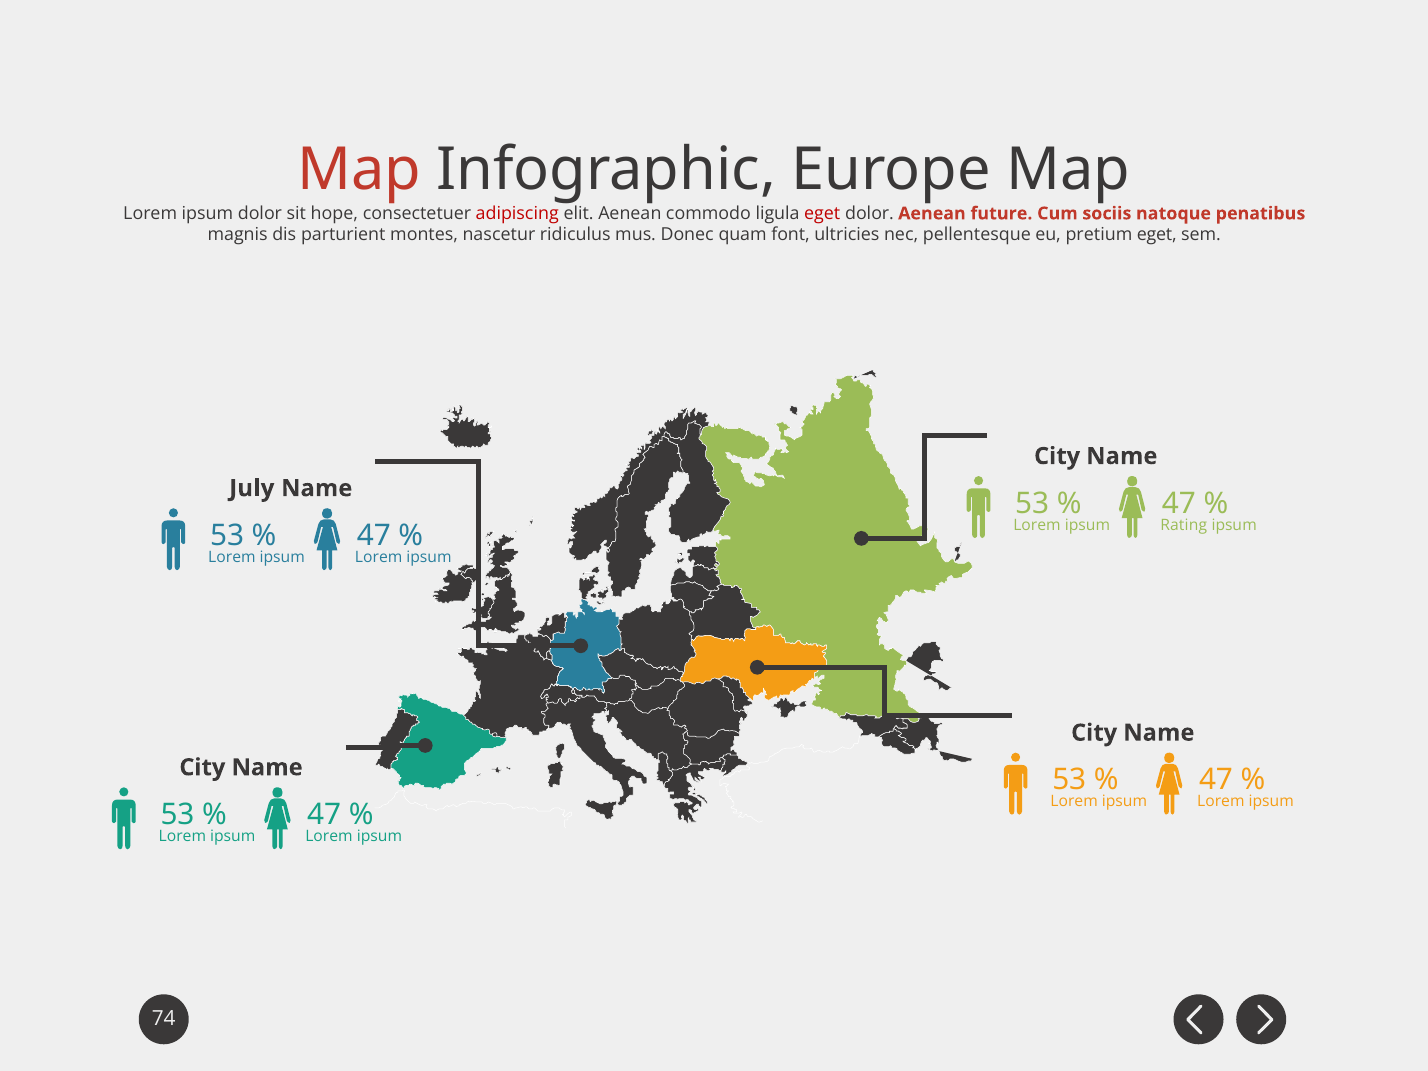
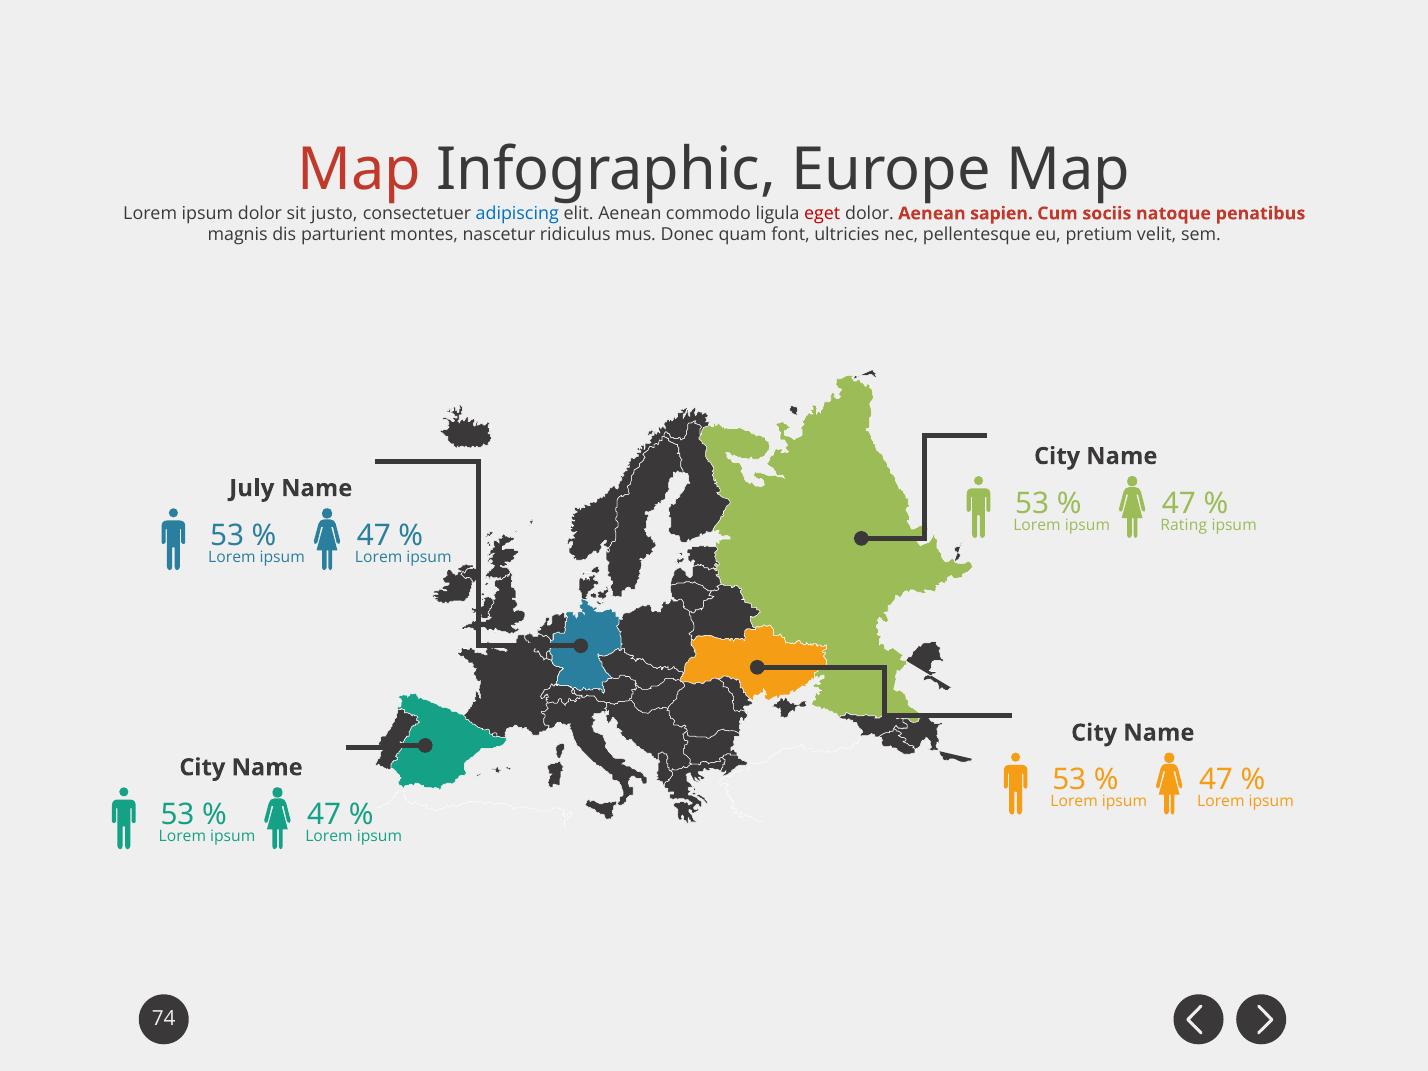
hope: hope -> justo
adipiscing colour: red -> blue
future: future -> sapien
pretium eget: eget -> velit
